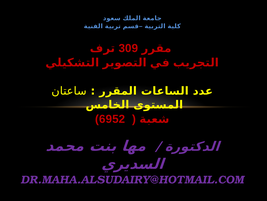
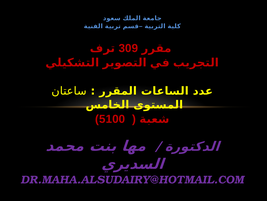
6952: 6952 -> 5100
